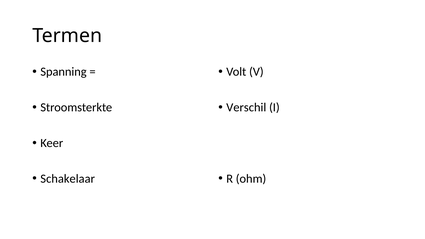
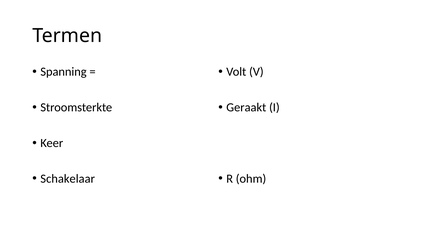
Verschil: Verschil -> Geraakt
